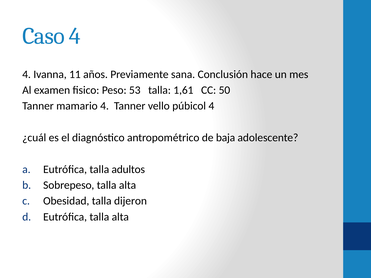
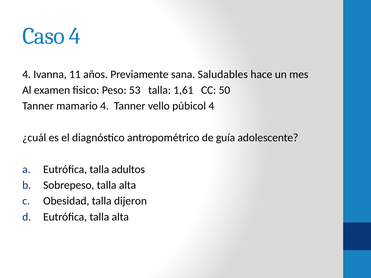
Conclusión: Conclusión -> Saludables
baja: baja -> guía
